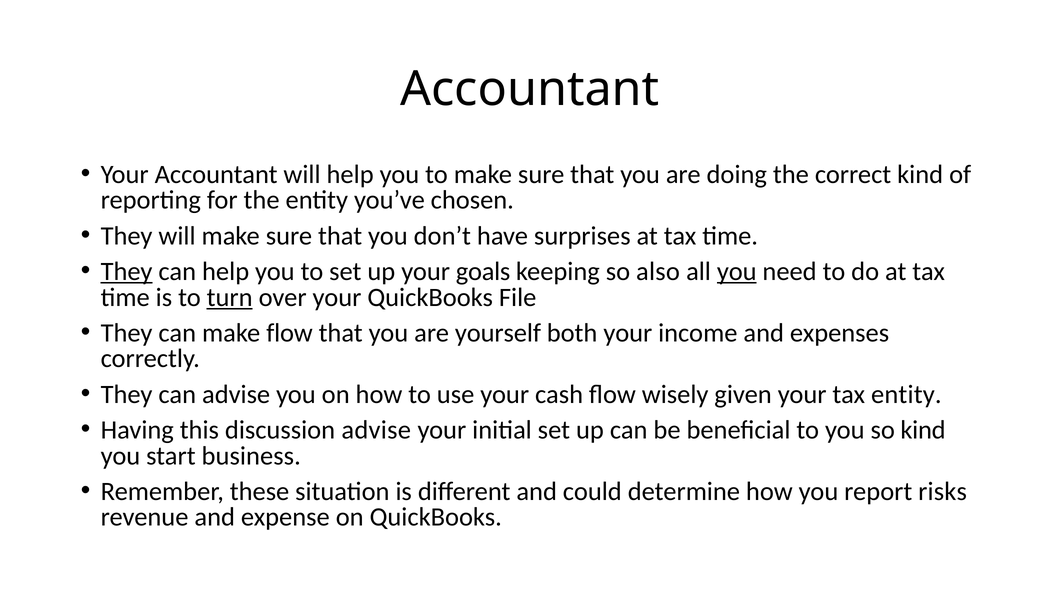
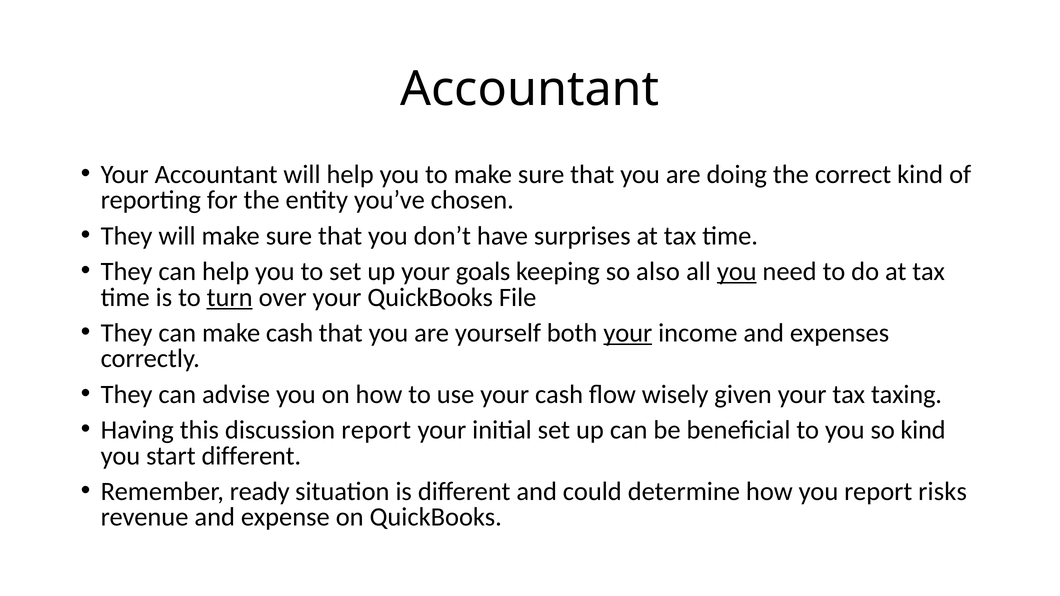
They at (127, 272) underline: present -> none
make flow: flow -> cash
your at (628, 333) underline: none -> present
tax entity: entity -> taxing
discussion advise: advise -> report
start business: business -> different
these: these -> ready
